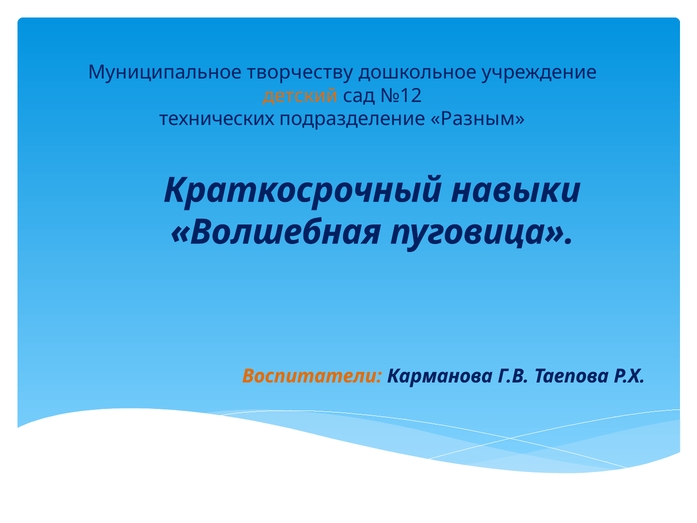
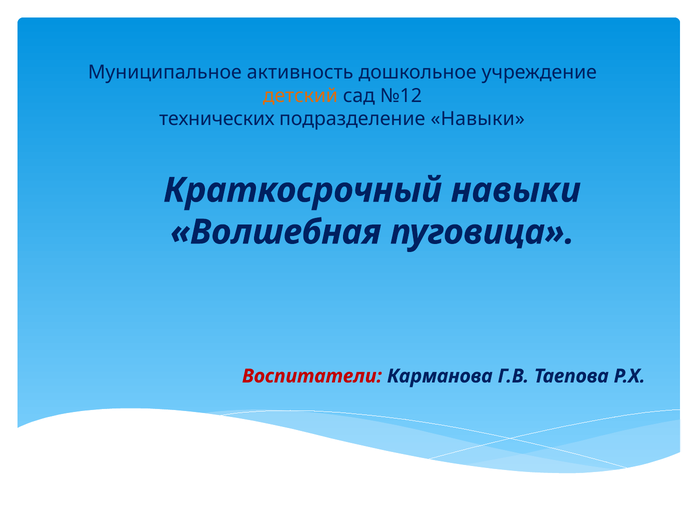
творчеству: творчеству -> активность
подразделение Разным: Разным -> Навыки
Воспитатели colour: orange -> red
